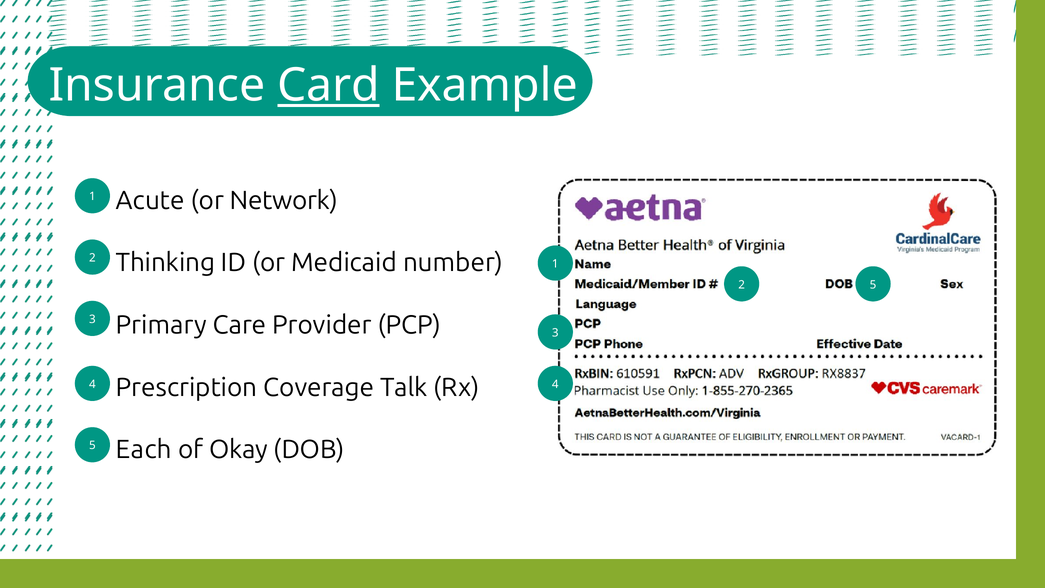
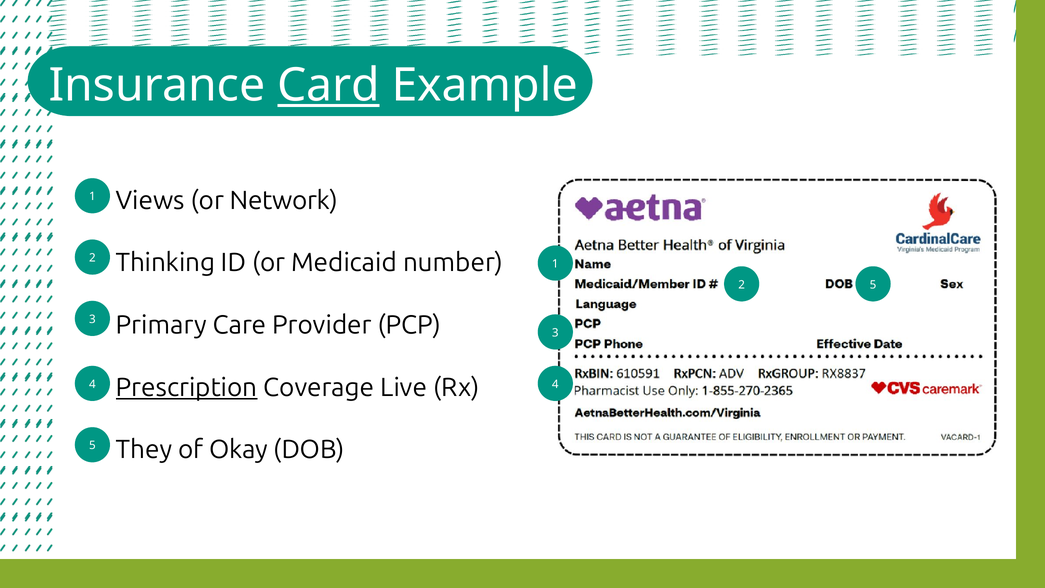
Acute: Acute -> Views
Prescription underline: none -> present
Talk: Talk -> Live
Each: Each -> They
